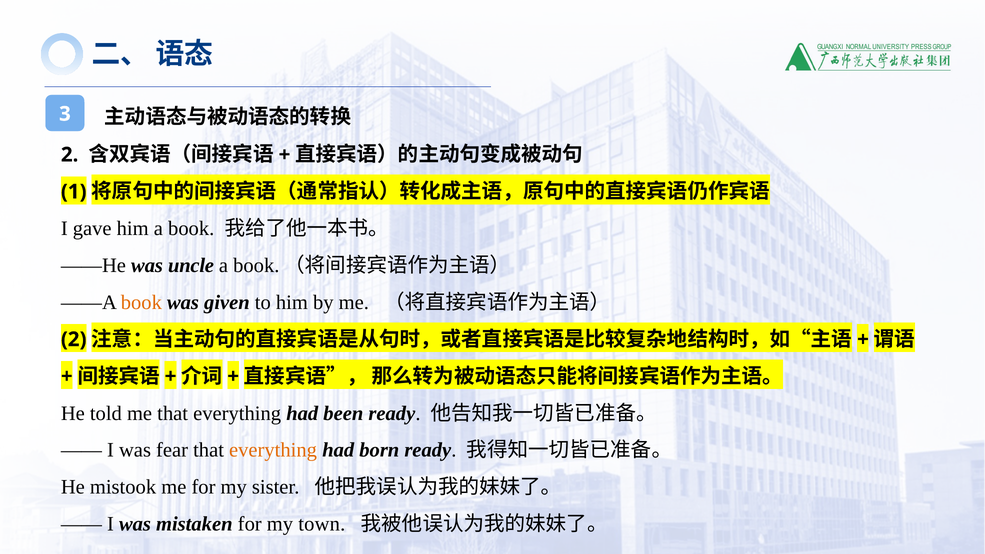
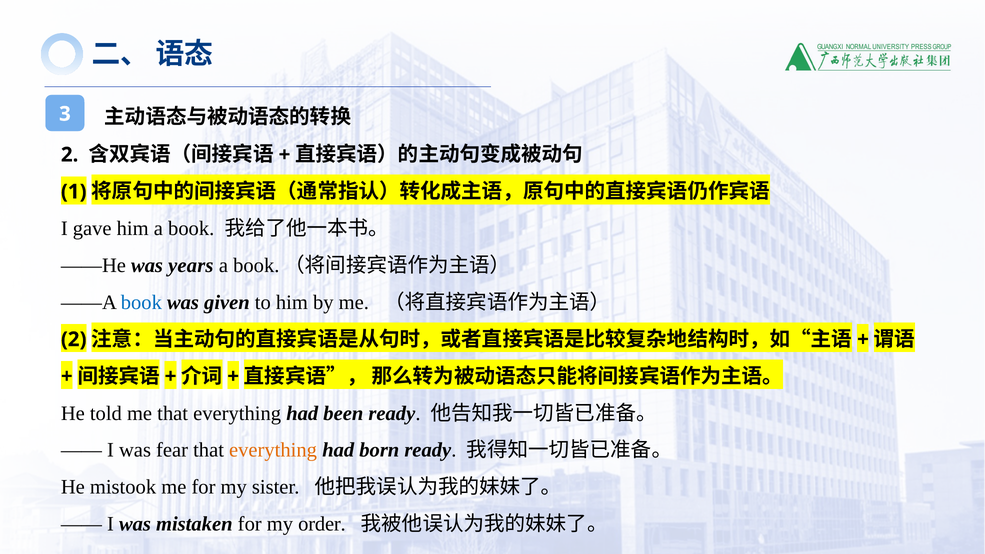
uncle: uncle -> years
book at (141, 302) colour: orange -> blue
town: town -> order
